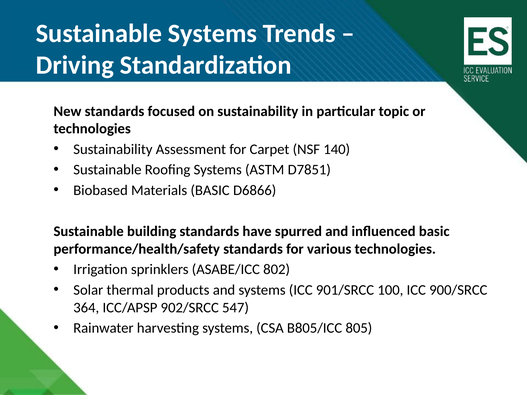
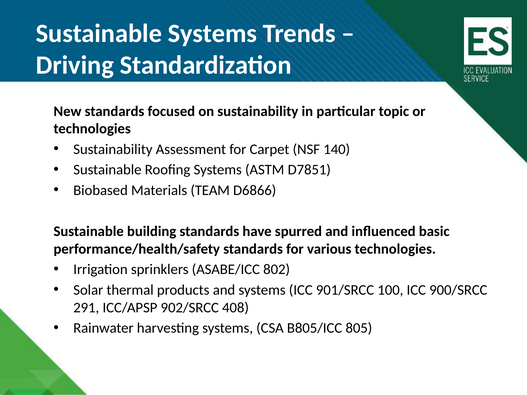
Materials BASIC: BASIC -> TEAM
364: 364 -> 291
547: 547 -> 408
